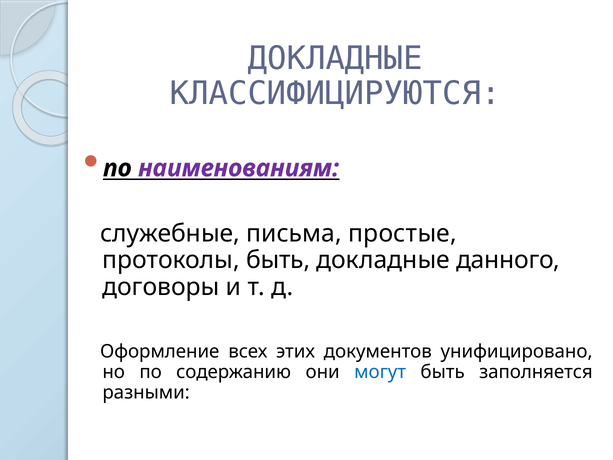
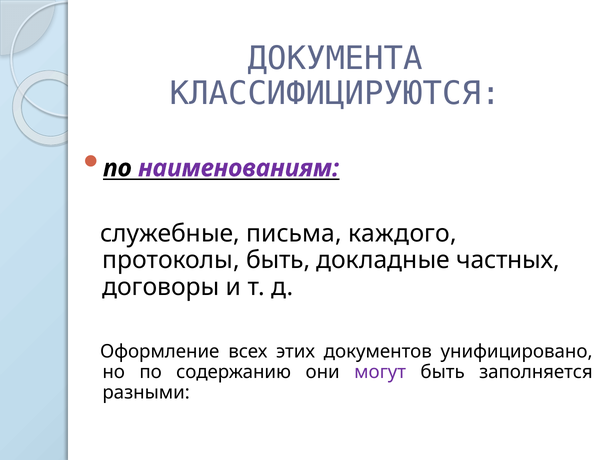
ДОКЛАДНЫЕ at (335, 59): ДОКЛАДНЫЕ -> ДОКУМЕНТА
простые: простые -> каждого
данного: данного -> частных
могут colour: blue -> purple
